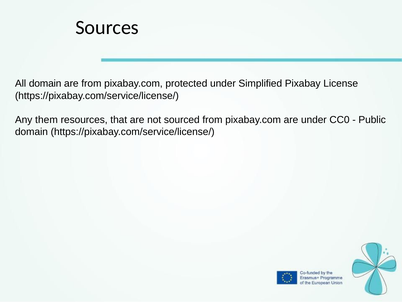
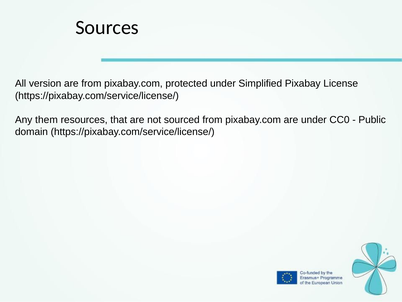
All domain: domain -> version
